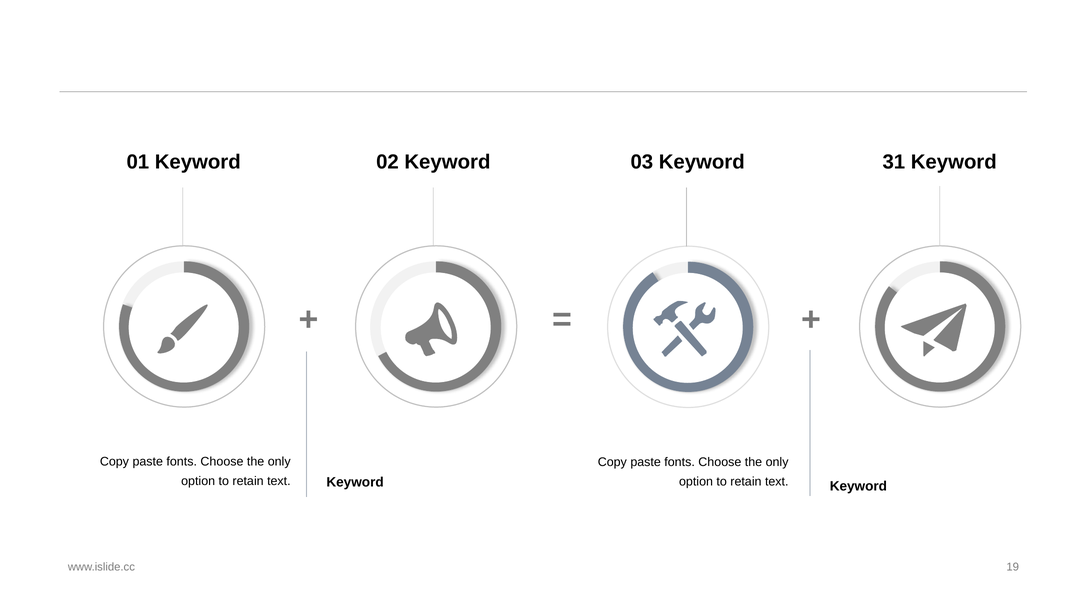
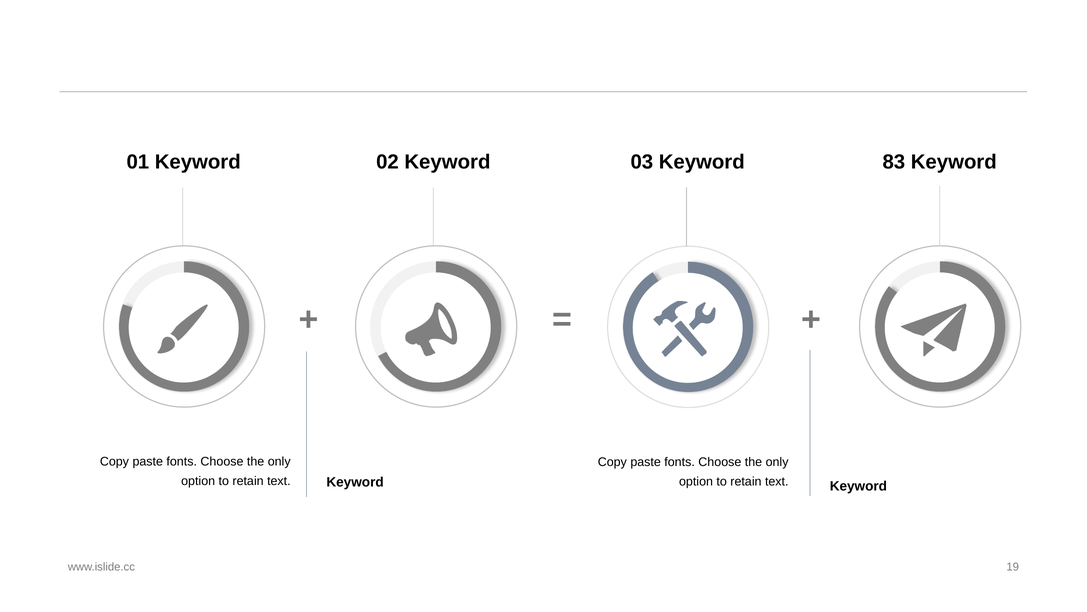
31: 31 -> 83
